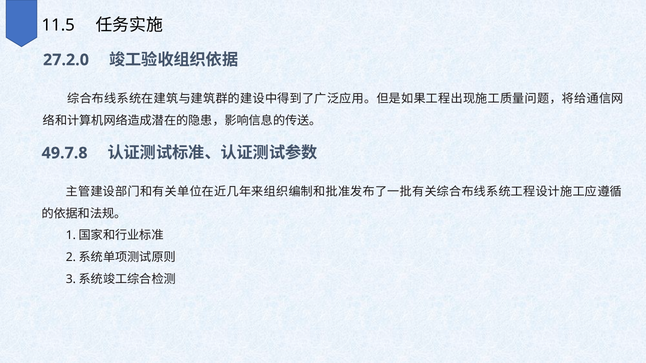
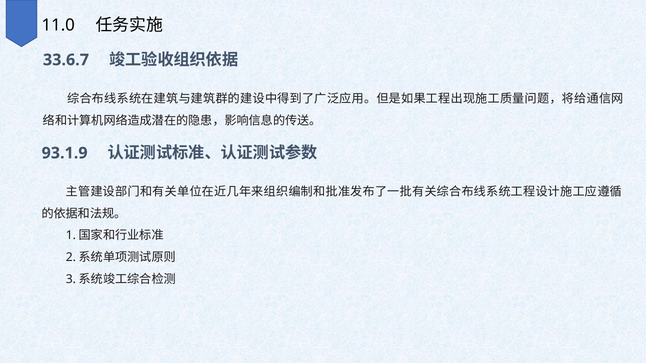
11.5: 11.5 -> 11.0
27.2.0: 27.2.0 -> 33.6.7
49.7.8: 49.7.8 -> 93.1.9
